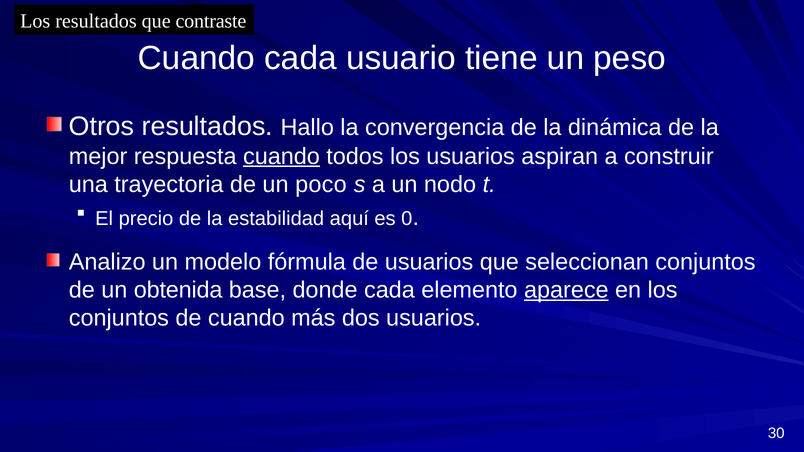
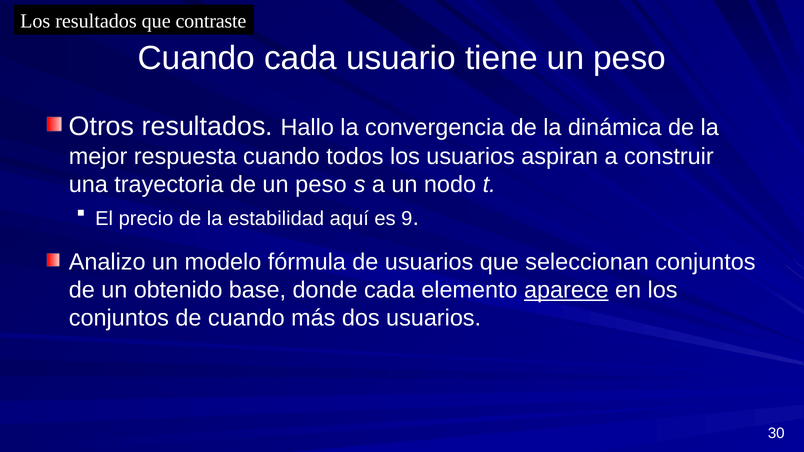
cuando at (281, 156) underline: present -> none
de un poco: poco -> peso
0: 0 -> 9
obtenida: obtenida -> obtenido
